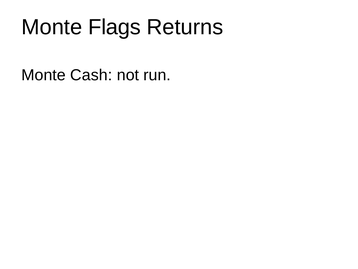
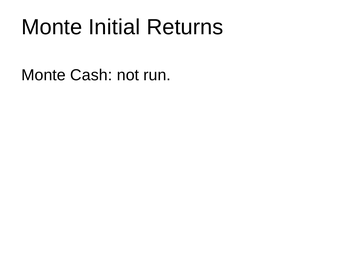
Flags: Flags -> Initial
